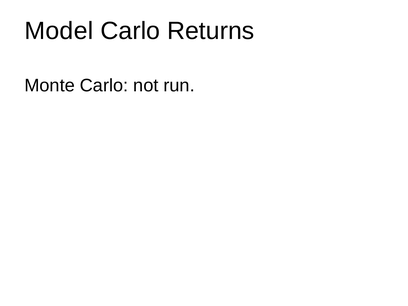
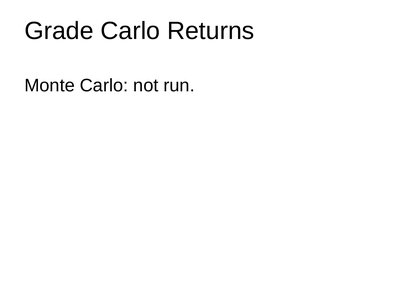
Model: Model -> Grade
